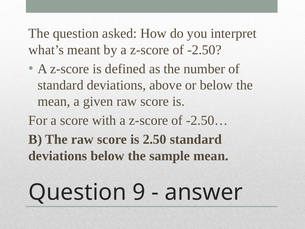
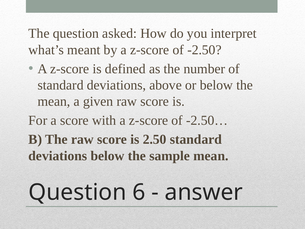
9: 9 -> 6
